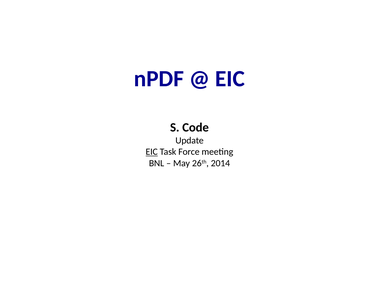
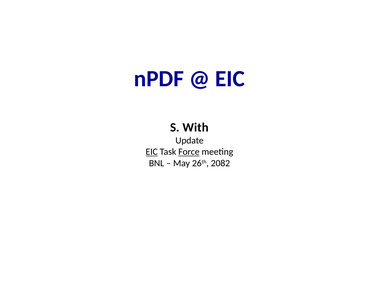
Code: Code -> With
Force underline: none -> present
2014: 2014 -> 2082
